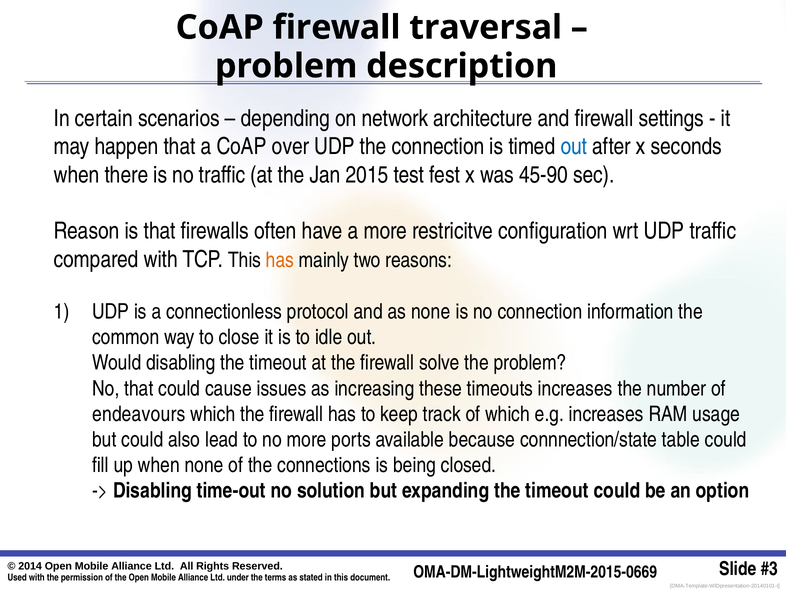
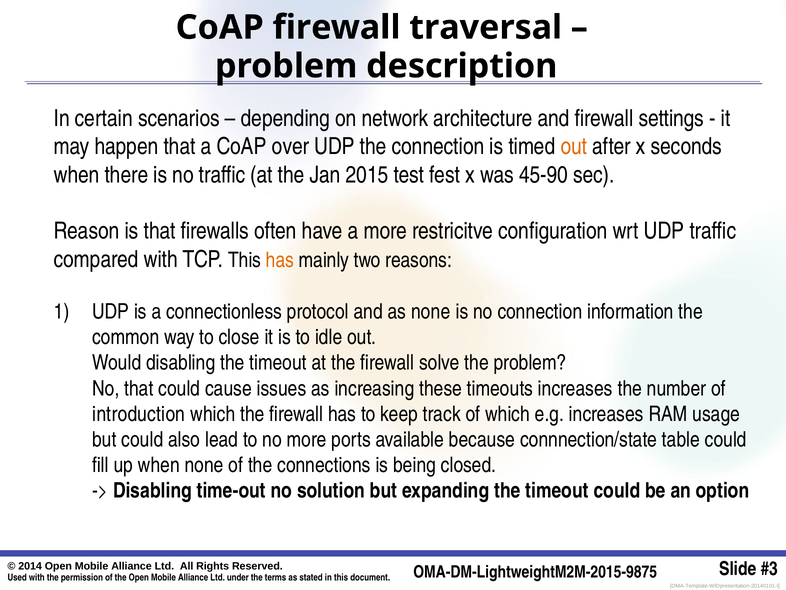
out at (574, 147) colour: blue -> orange
endeavours: endeavours -> introduction
OMA-DM-LightweightM2M-2015-0669: OMA-DM-LightweightM2M-2015-0669 -> OMA-DM-LightweightM2M-2015-9875
